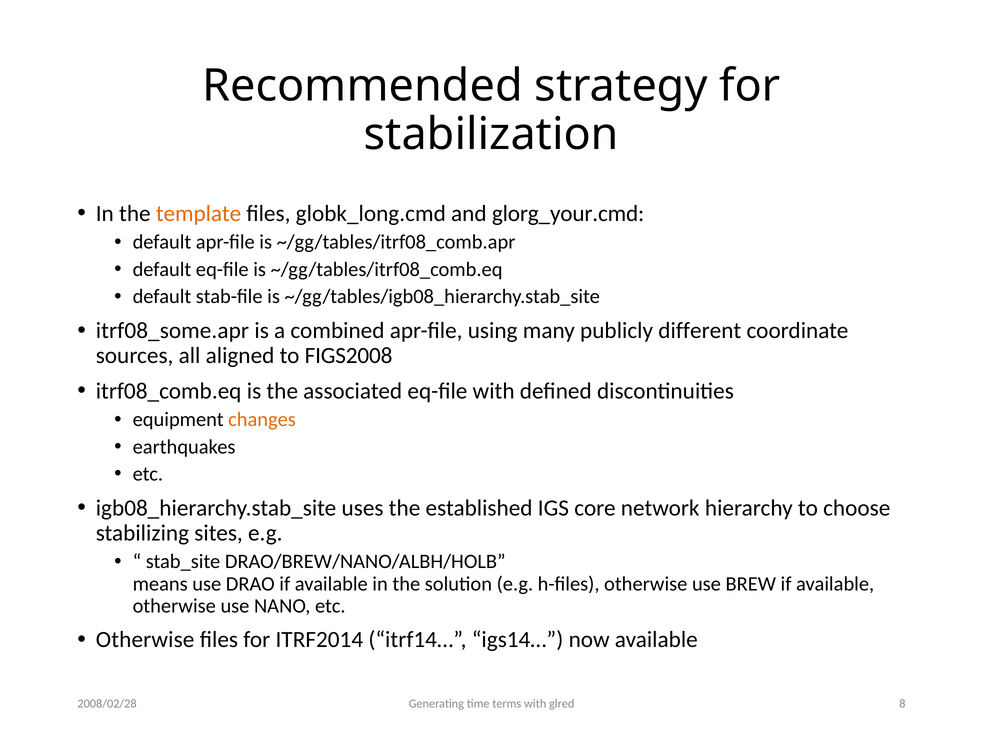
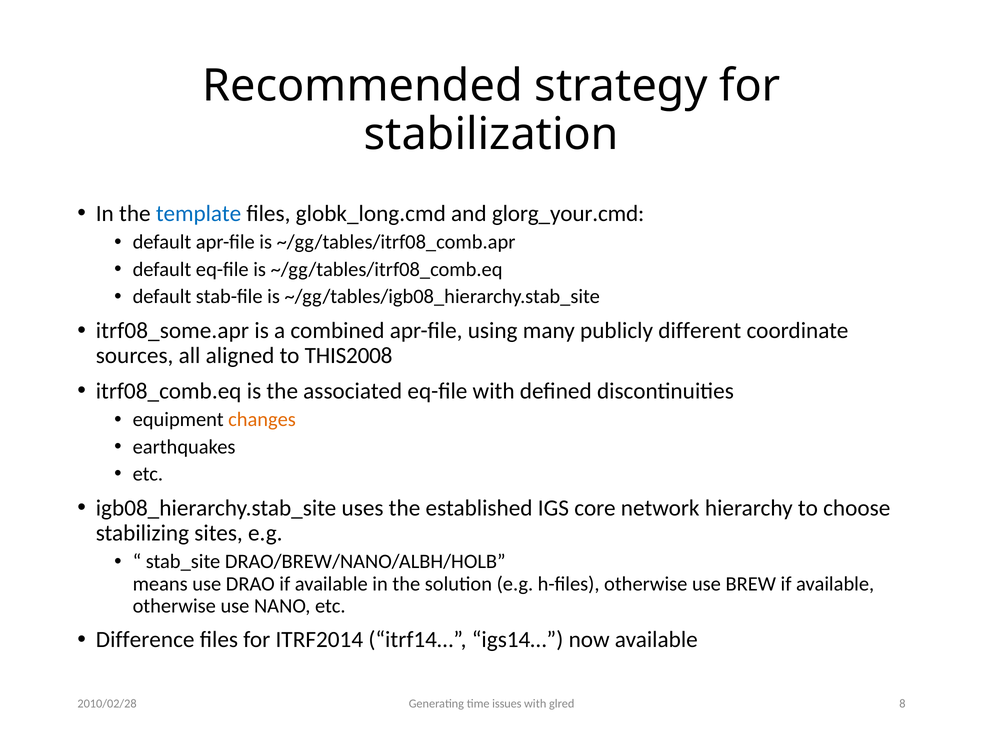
template colour: orange -> blue
FIGS2008: FIGS2008 -> THIS2008
Otherwise at (145, 640): Otherwise -> Difference
terms: terms -> issues
2008/02/28: 2008/02/28 -> 2010/02/28
